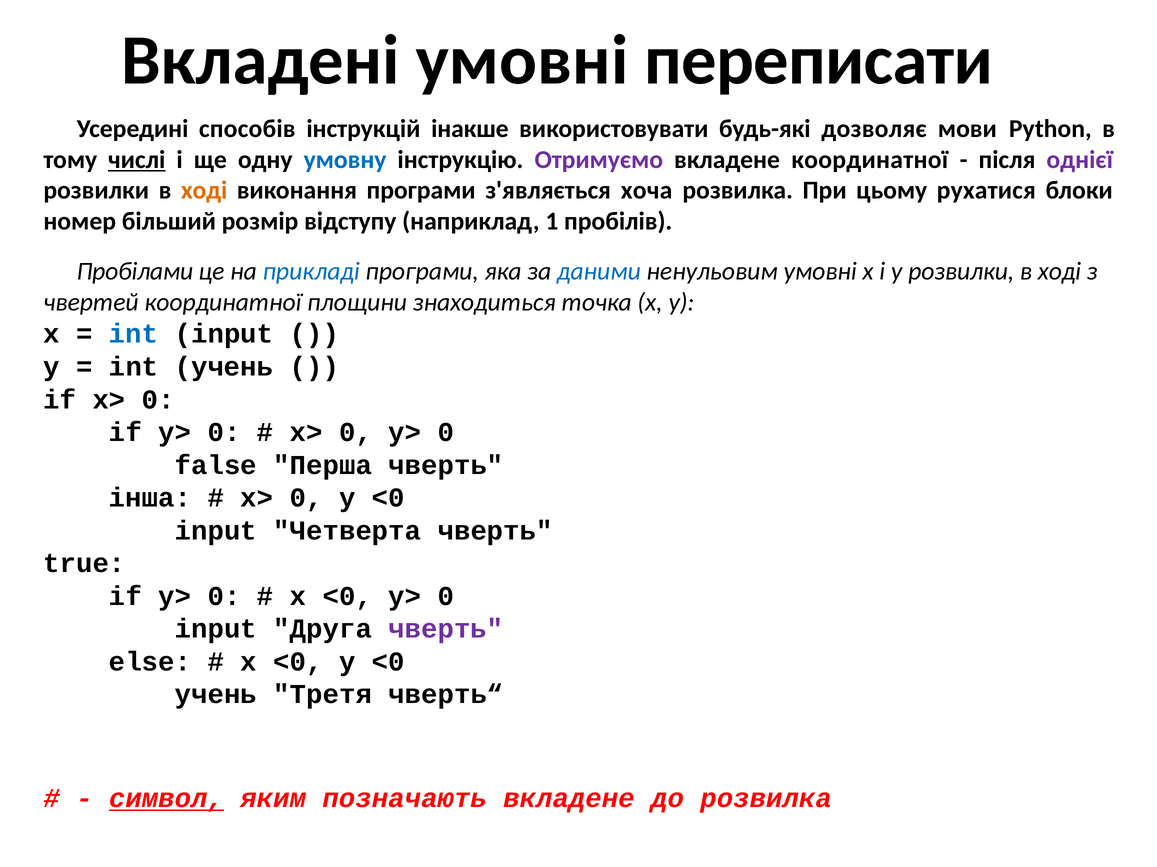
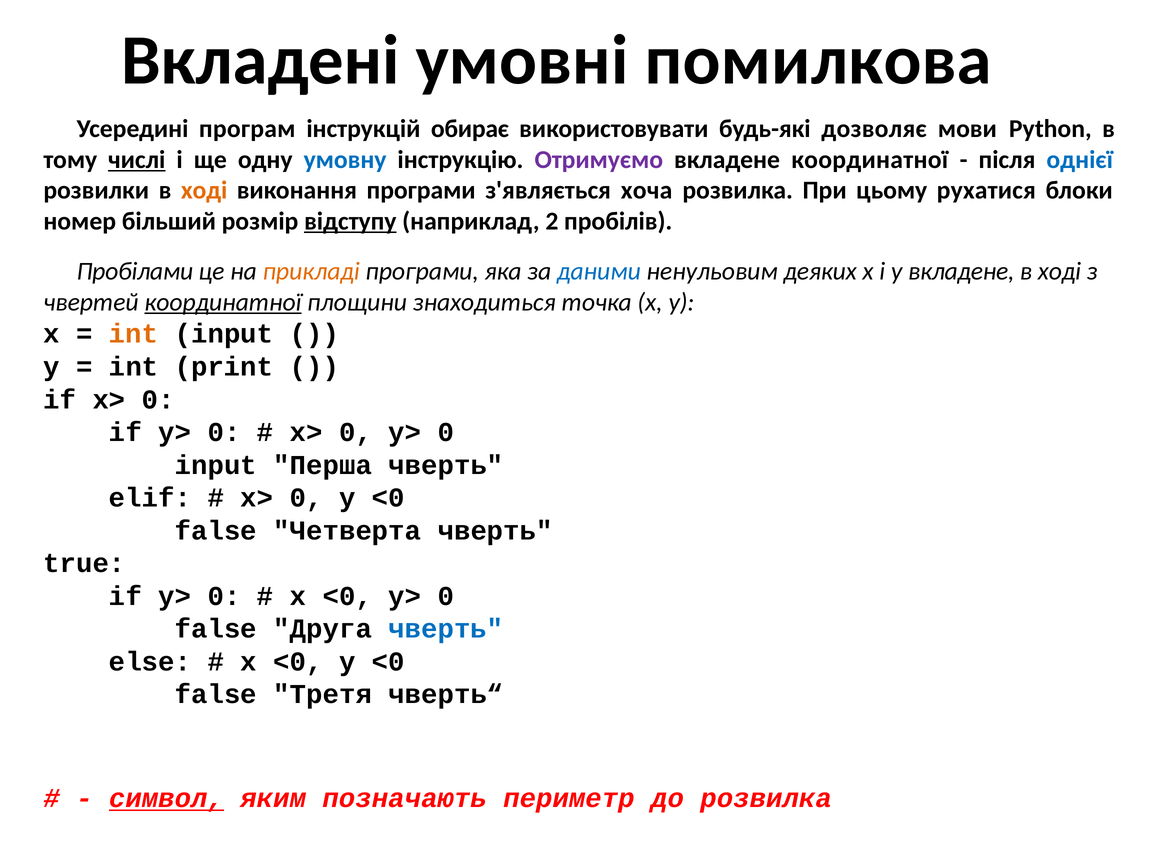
переписати: переписати -> помилкова
способів: способів -> програм
інакше: інакше -> обирає
однієї colour: purple -> blue
відступу underline: none -> present
1: 1 -> 2
прикладі colour: blue -> orange
ненульовим умовні: умовні -> деяких
y розвилки: розвилки -> вкладене
координатної at (223, 302) underline: none -> present
int at (134, 334) colour: blue -> orange
int учень: учень -> print
false at (216, 465): false -> input
інша: інша -> elif
input at (216, 531): input -> false
input at (216, 629): input -> false
чверть at (446, 629) colour: purple -> blue
учень at (216, 695): учень -> false
позначають вкладене: вкладене -> периметр
